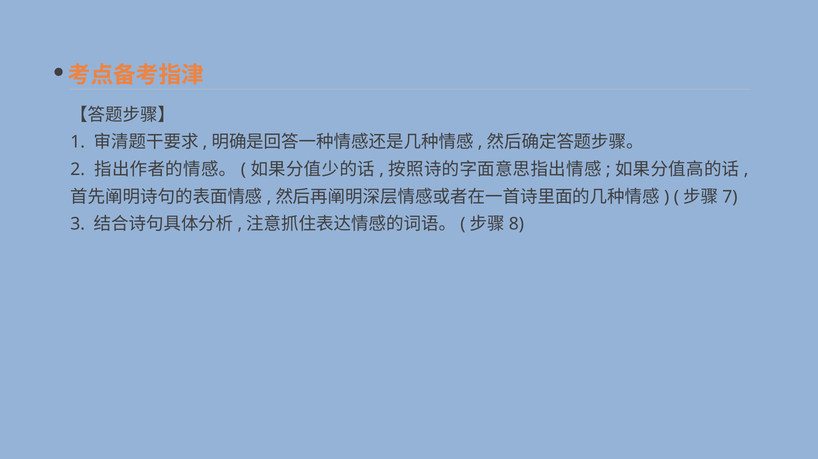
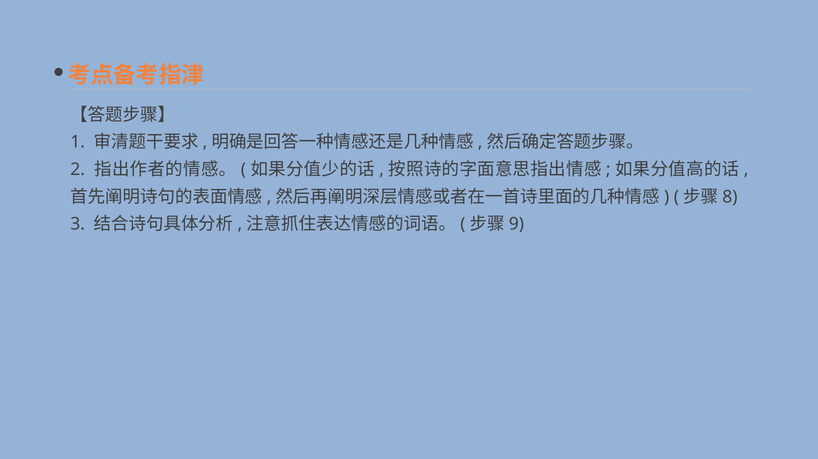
7: 7 -> 8
8: 8 -> 9
